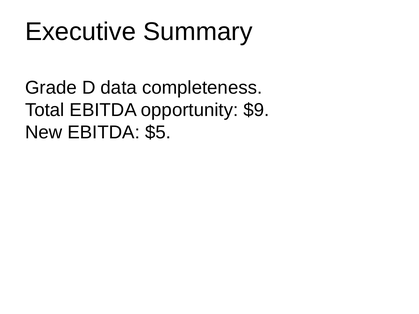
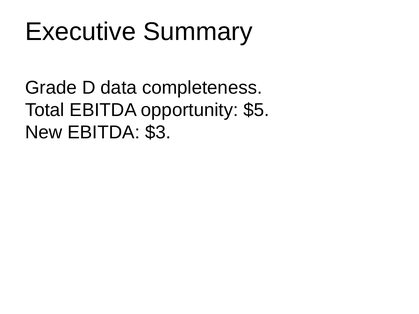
$9: $9 -> $5
$5: $5 -> $3
